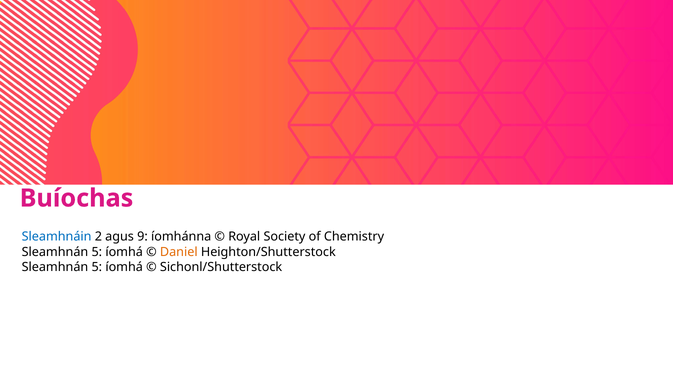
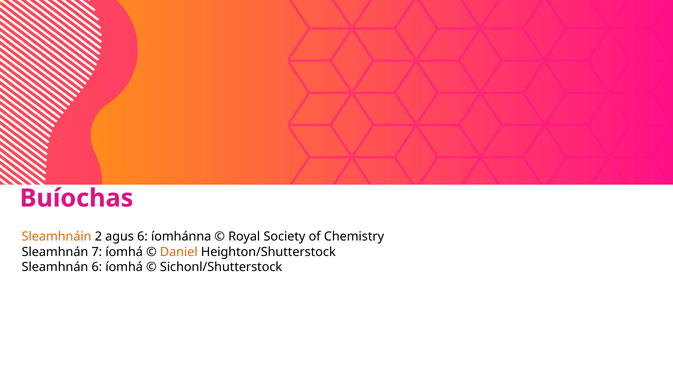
Sleamhnáin colour: blue -> orange
agus 9: 9 -> 6
5 at (97, 252): 5 -> 7
5 at (97, 267): 5 -> 6
